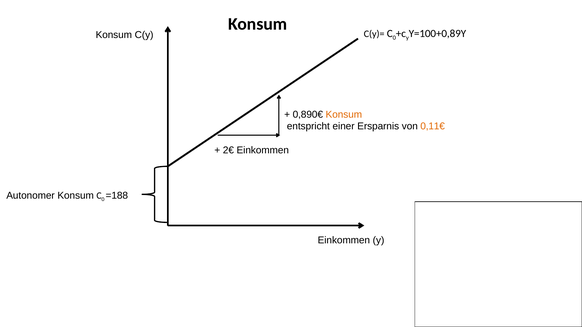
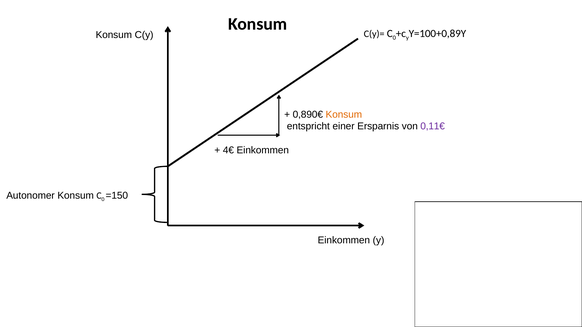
0,11€ colour: orange -> purple
2€: 2€ -> 4€
=188: =188 -> =150
